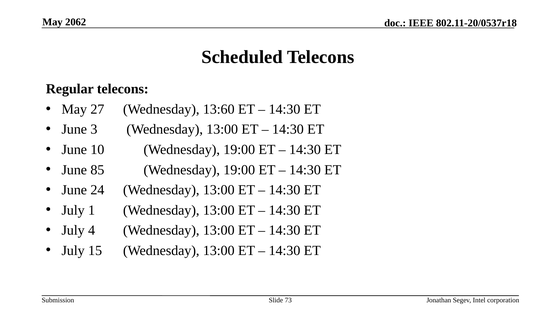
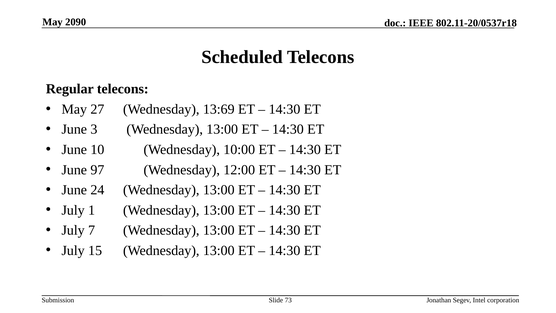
2062: 2062 -> 2090
13:60: 13:60 -> 13:69
10 Wednesday 19:00: 19:00 -> 10:00
85: 85 -> 97
19:00 at (239, 170): 19:00 -> 12:00
4: 4 -> 7
